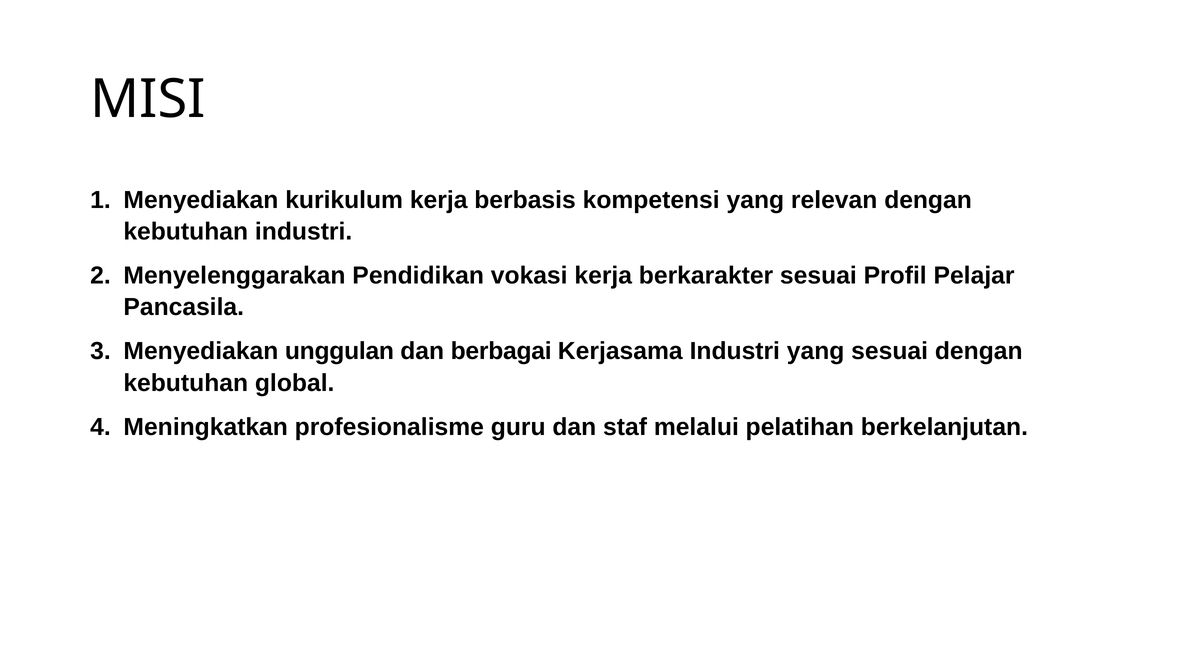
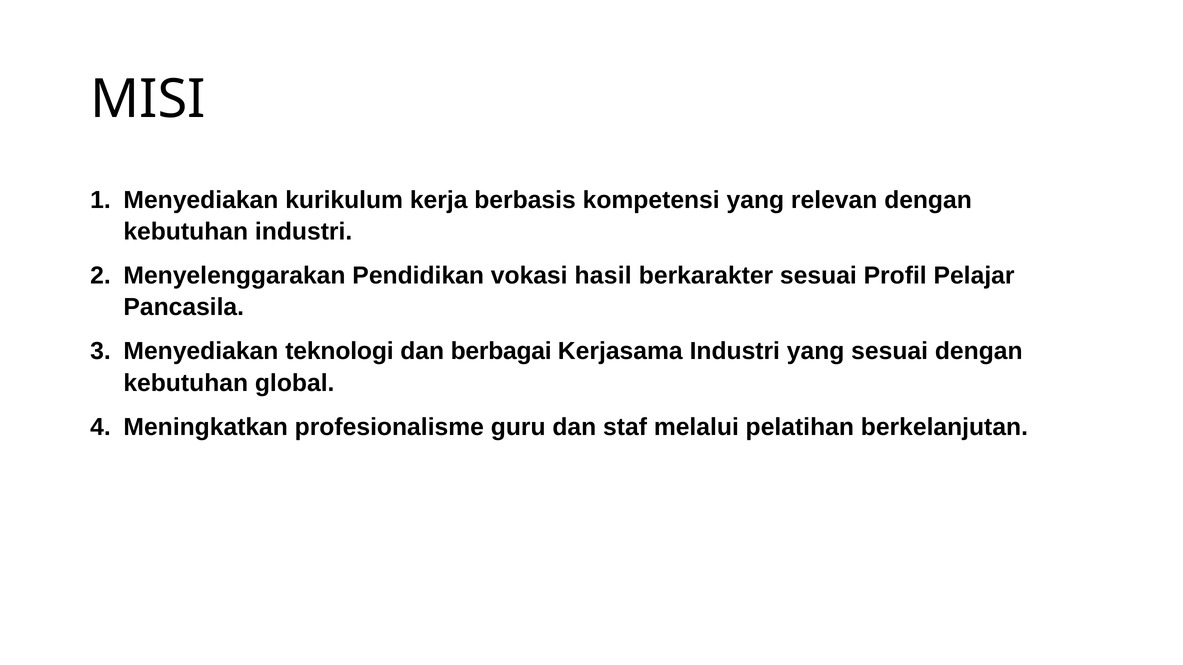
vokasi kerja: kerja -> hasil
unggulan: unggulan -> teknologi
